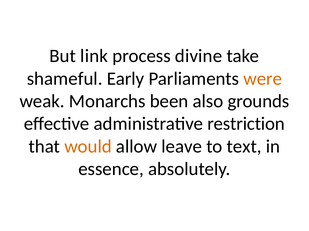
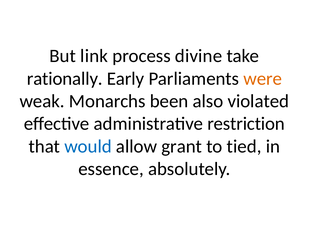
shameful: shameful -> rationally
grounds: grounds -> violated
would colour: orange -> blue
leave: leave -> grant
text: text -> tied
